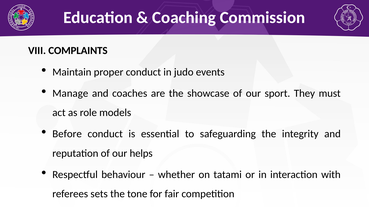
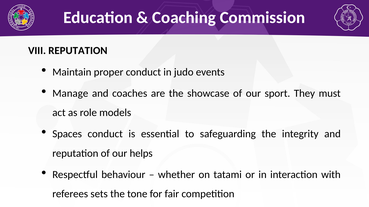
VIII COMPLAINTS: COMPLAINTS -> REPUTATION
Before: Before -> Spaces
